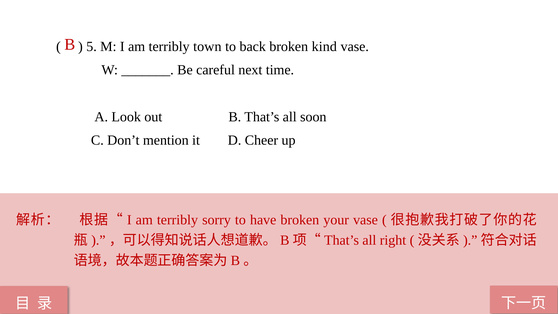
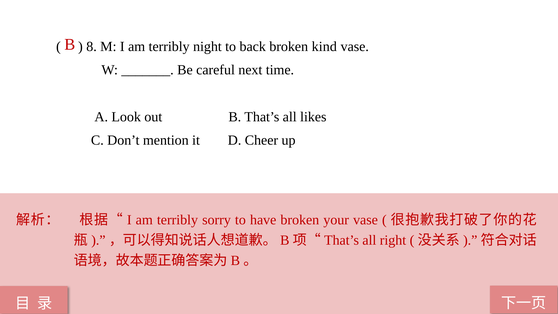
5: 5 -> 8
town: town -> night
soon: soon -> likes
